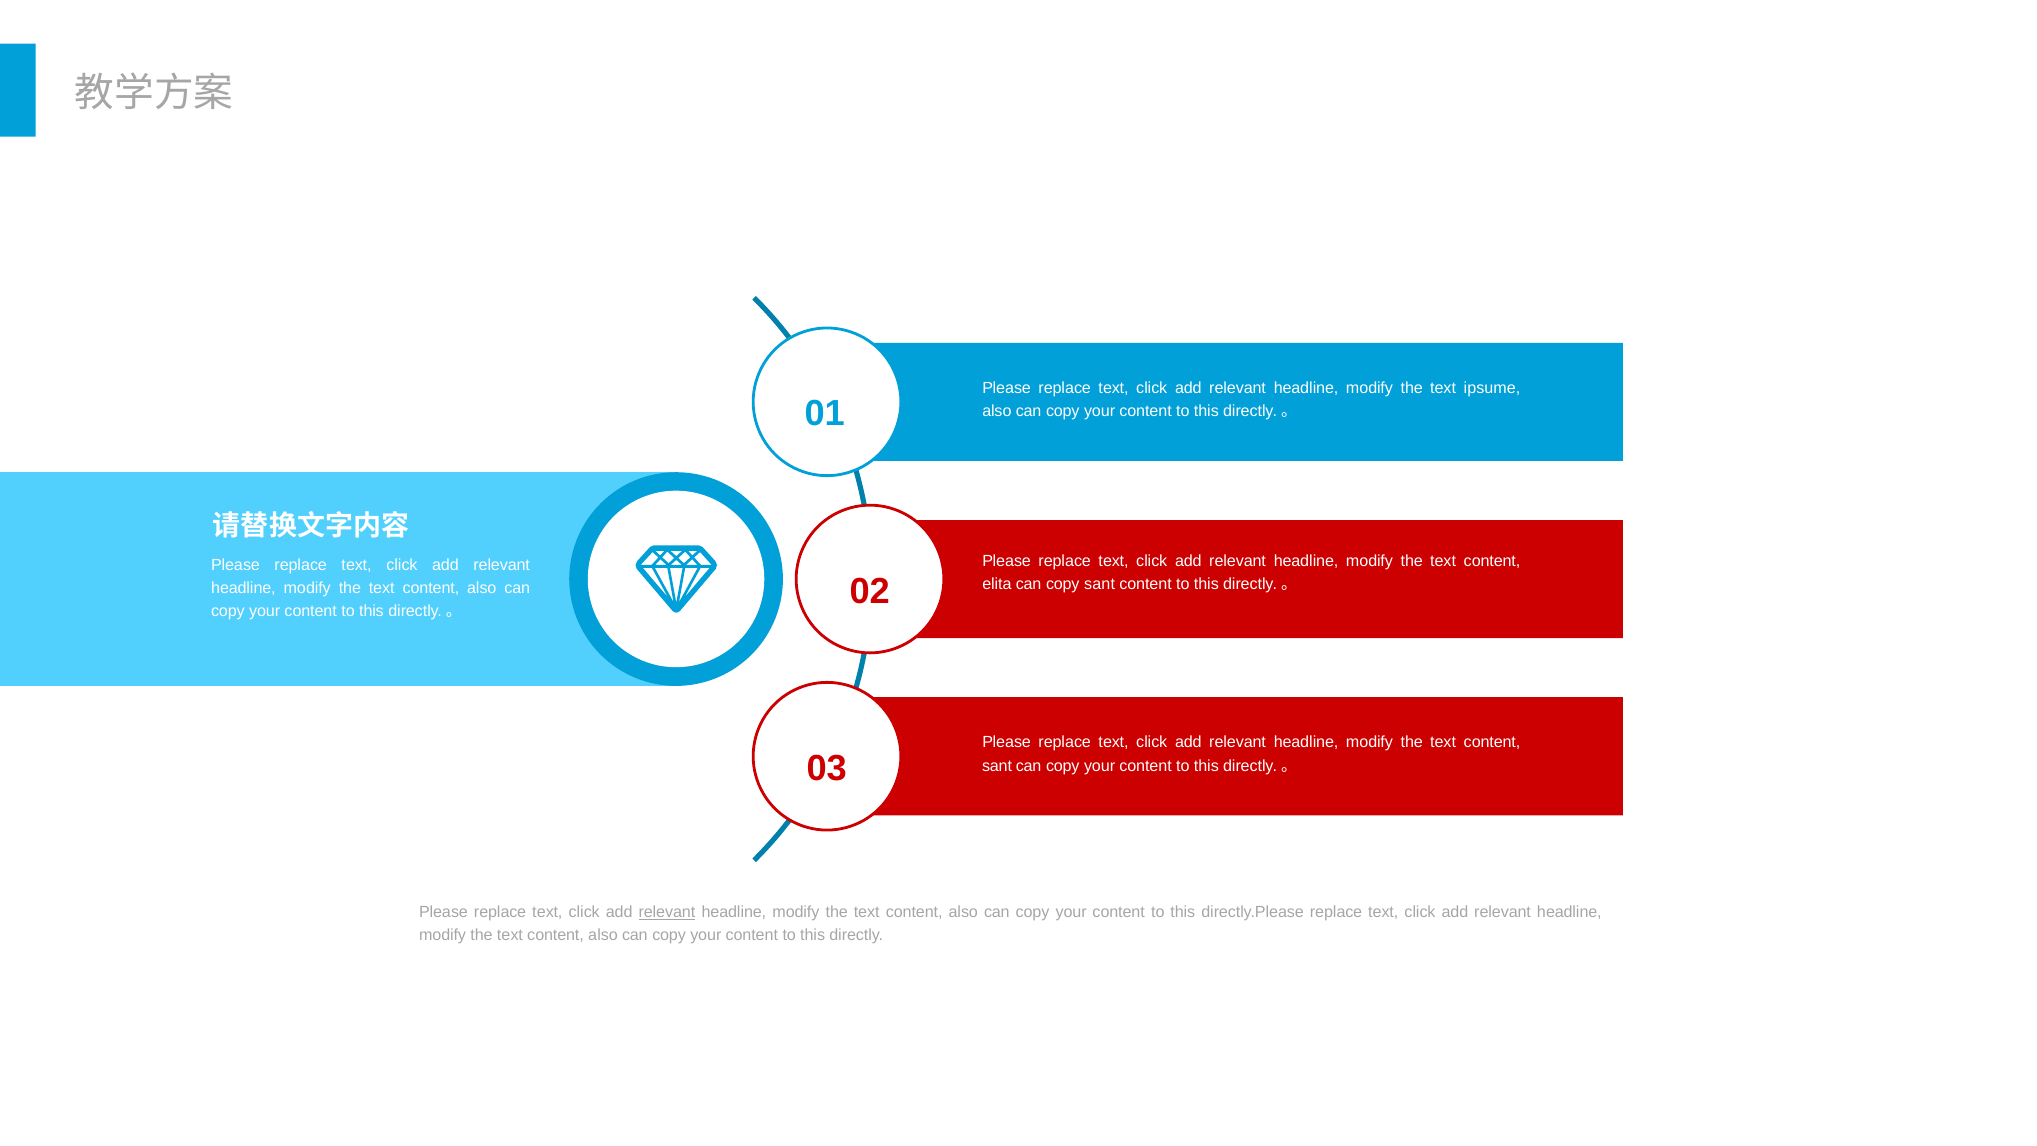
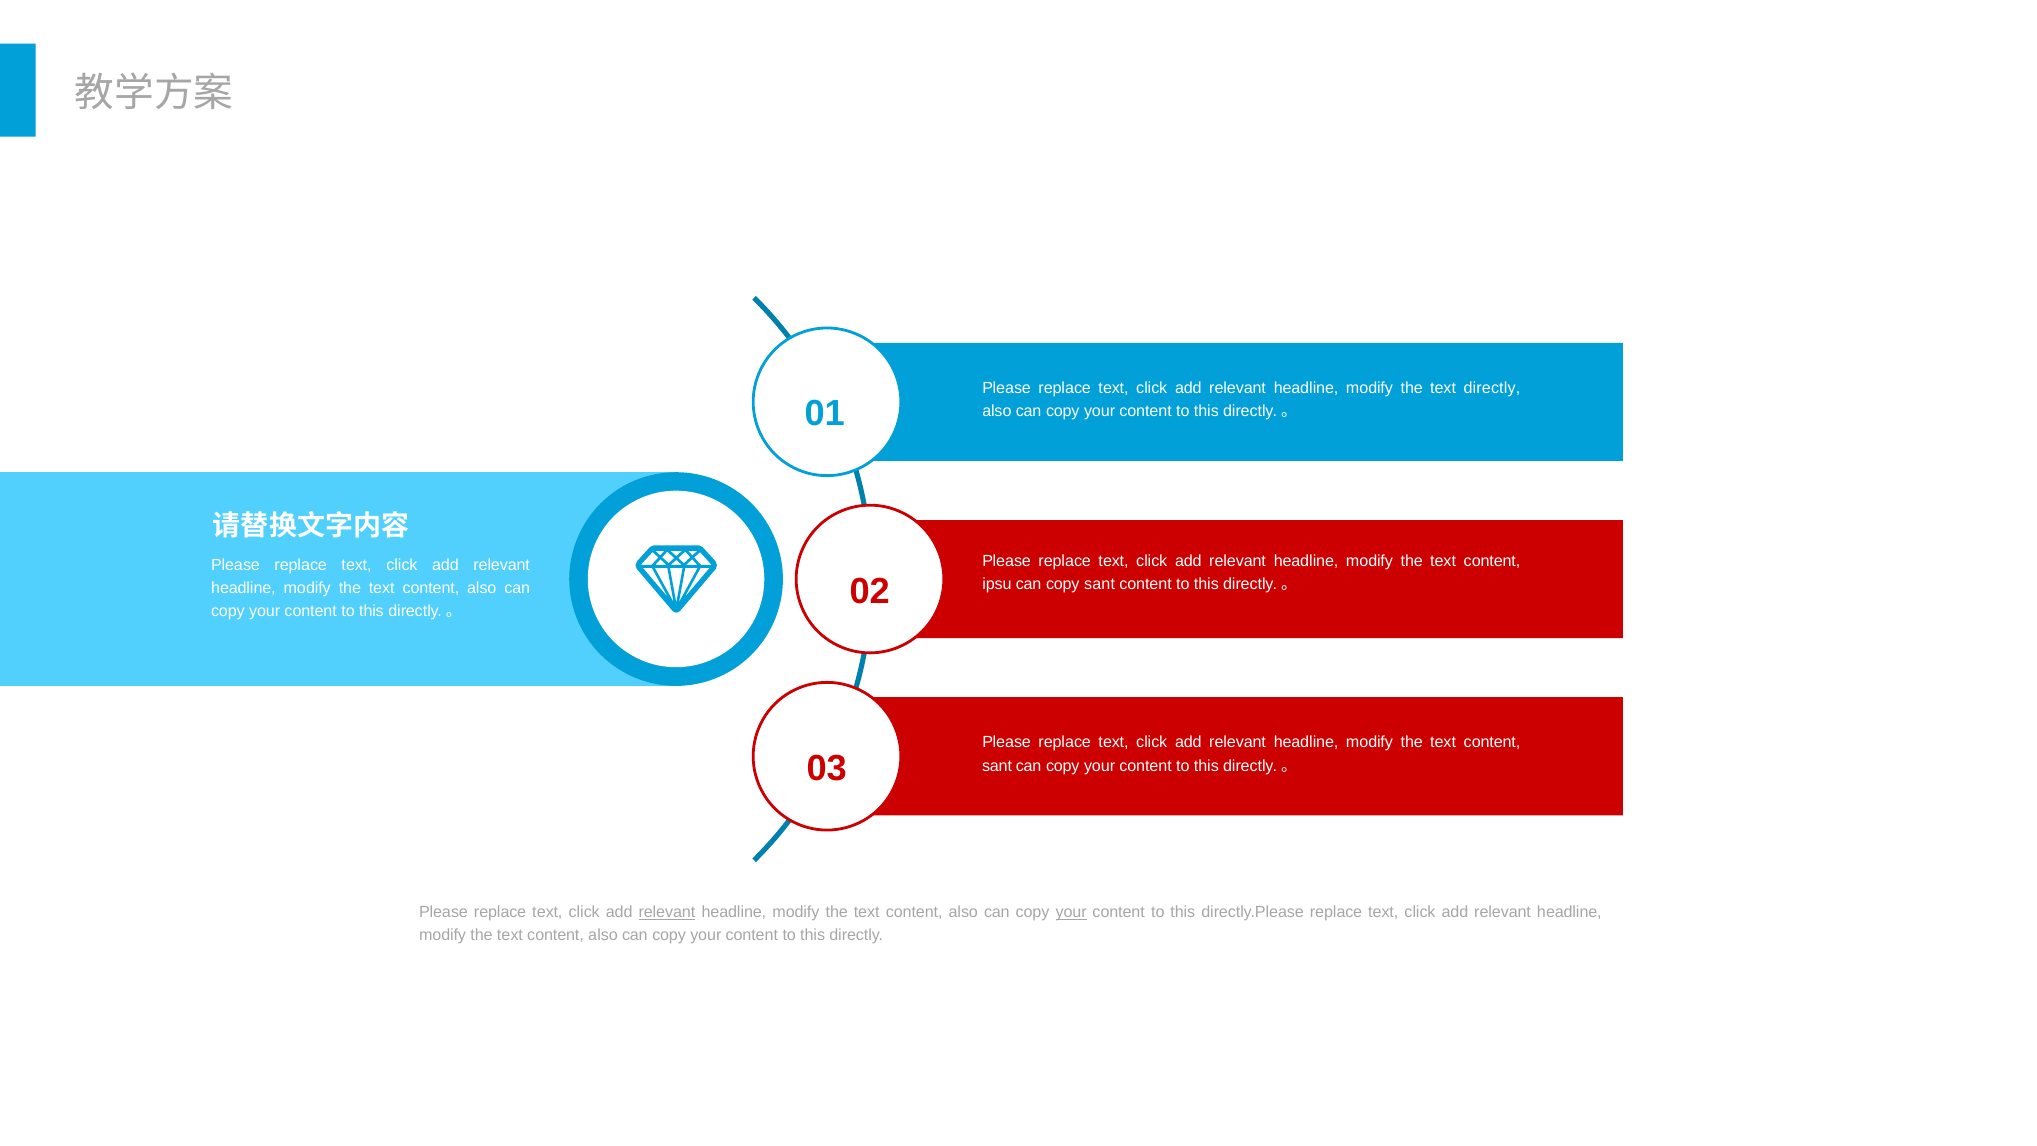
text ipsume: ipsume -> directly
elita: elita -> ipsu
your at (1071, 912) underline: none -> present
